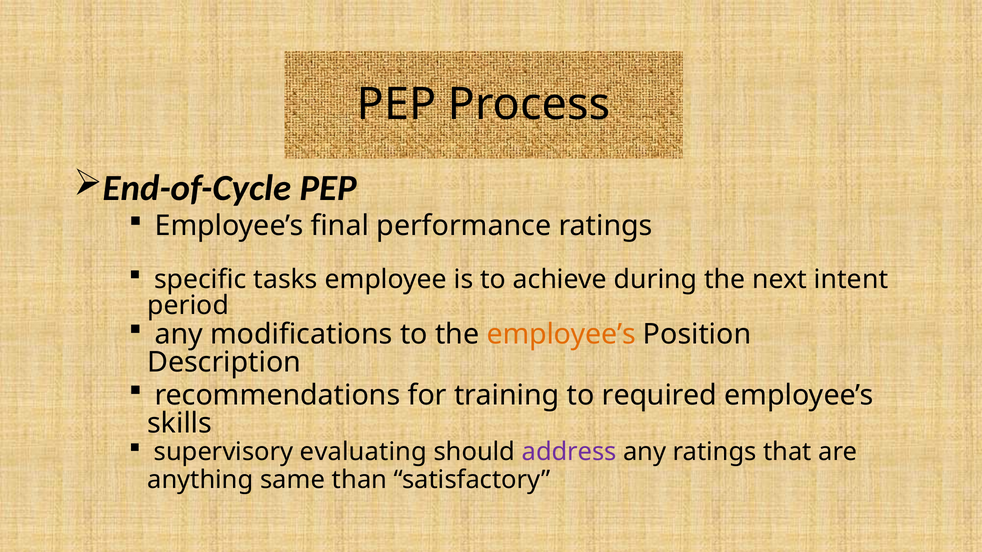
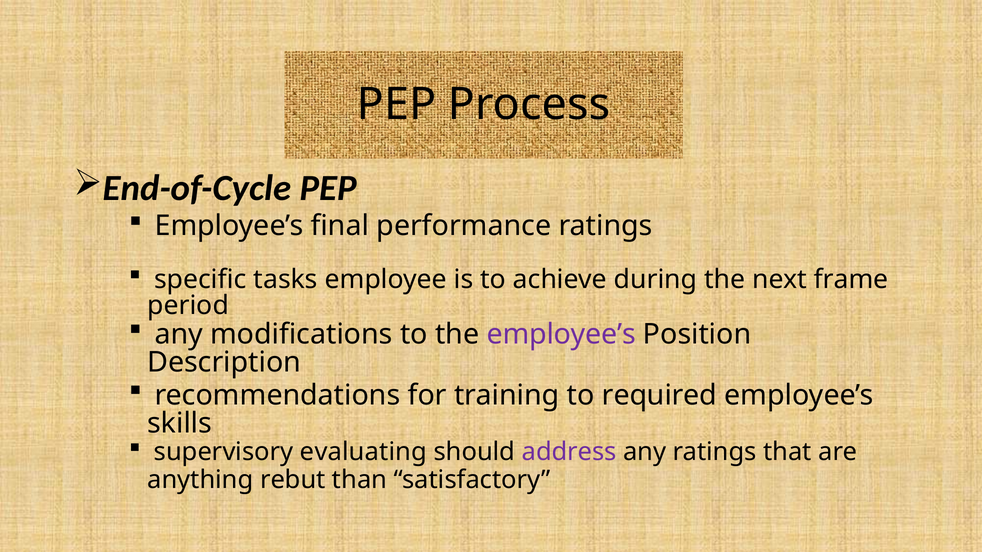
intent: intent -> frame
employee’s at (561, 335) colour: orange -> purple
same: same -> rebut
